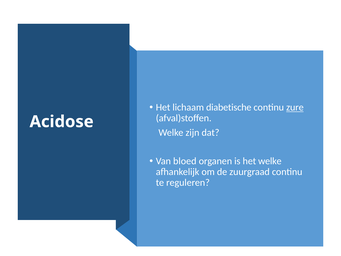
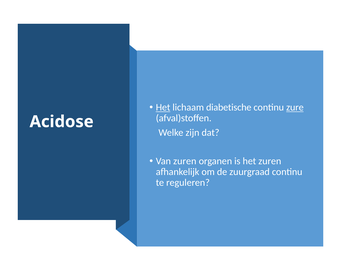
Het at (163, 107) underline: none -> present
Van bloed: bloed -> zuren
het welke: welke -> zuren
